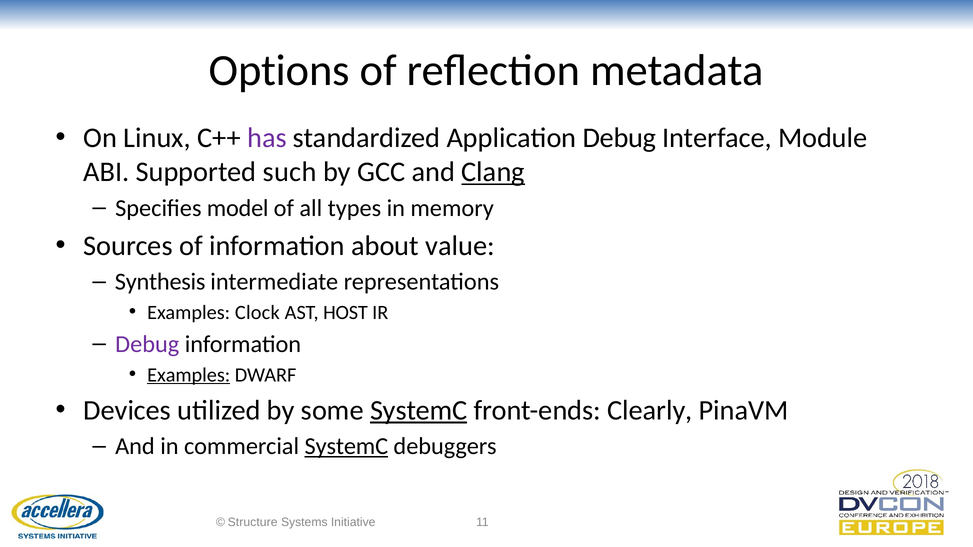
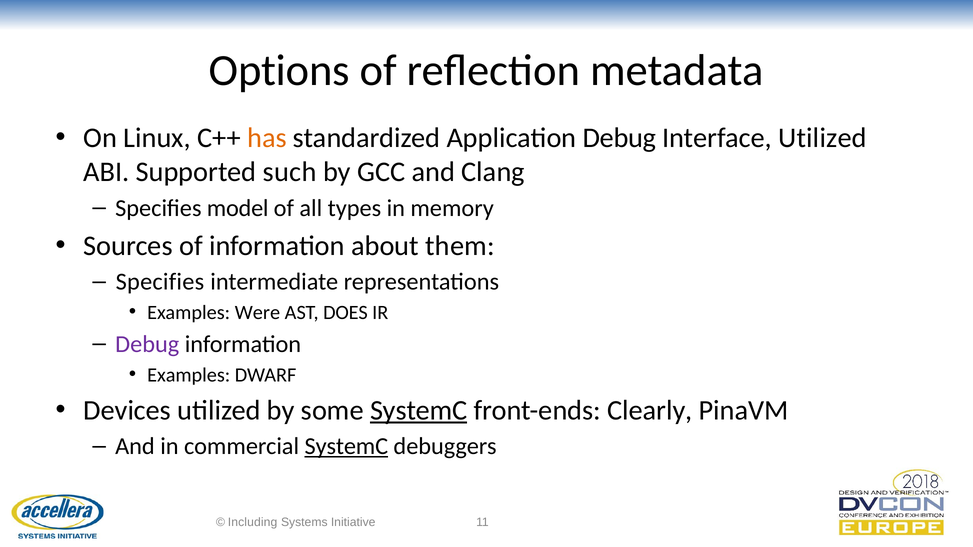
has colour: purple -> orange
Interface Module: Module -> Utilized
Clang underline: present -> none
value: value -> them
Synthesis at (160, 282): Synthesis -> Specifies
Clock: Clock -> Were
HOST: HOST -> DOES
Examples at (189, 375) underline: present -> none
Structure: Structure -> Including
